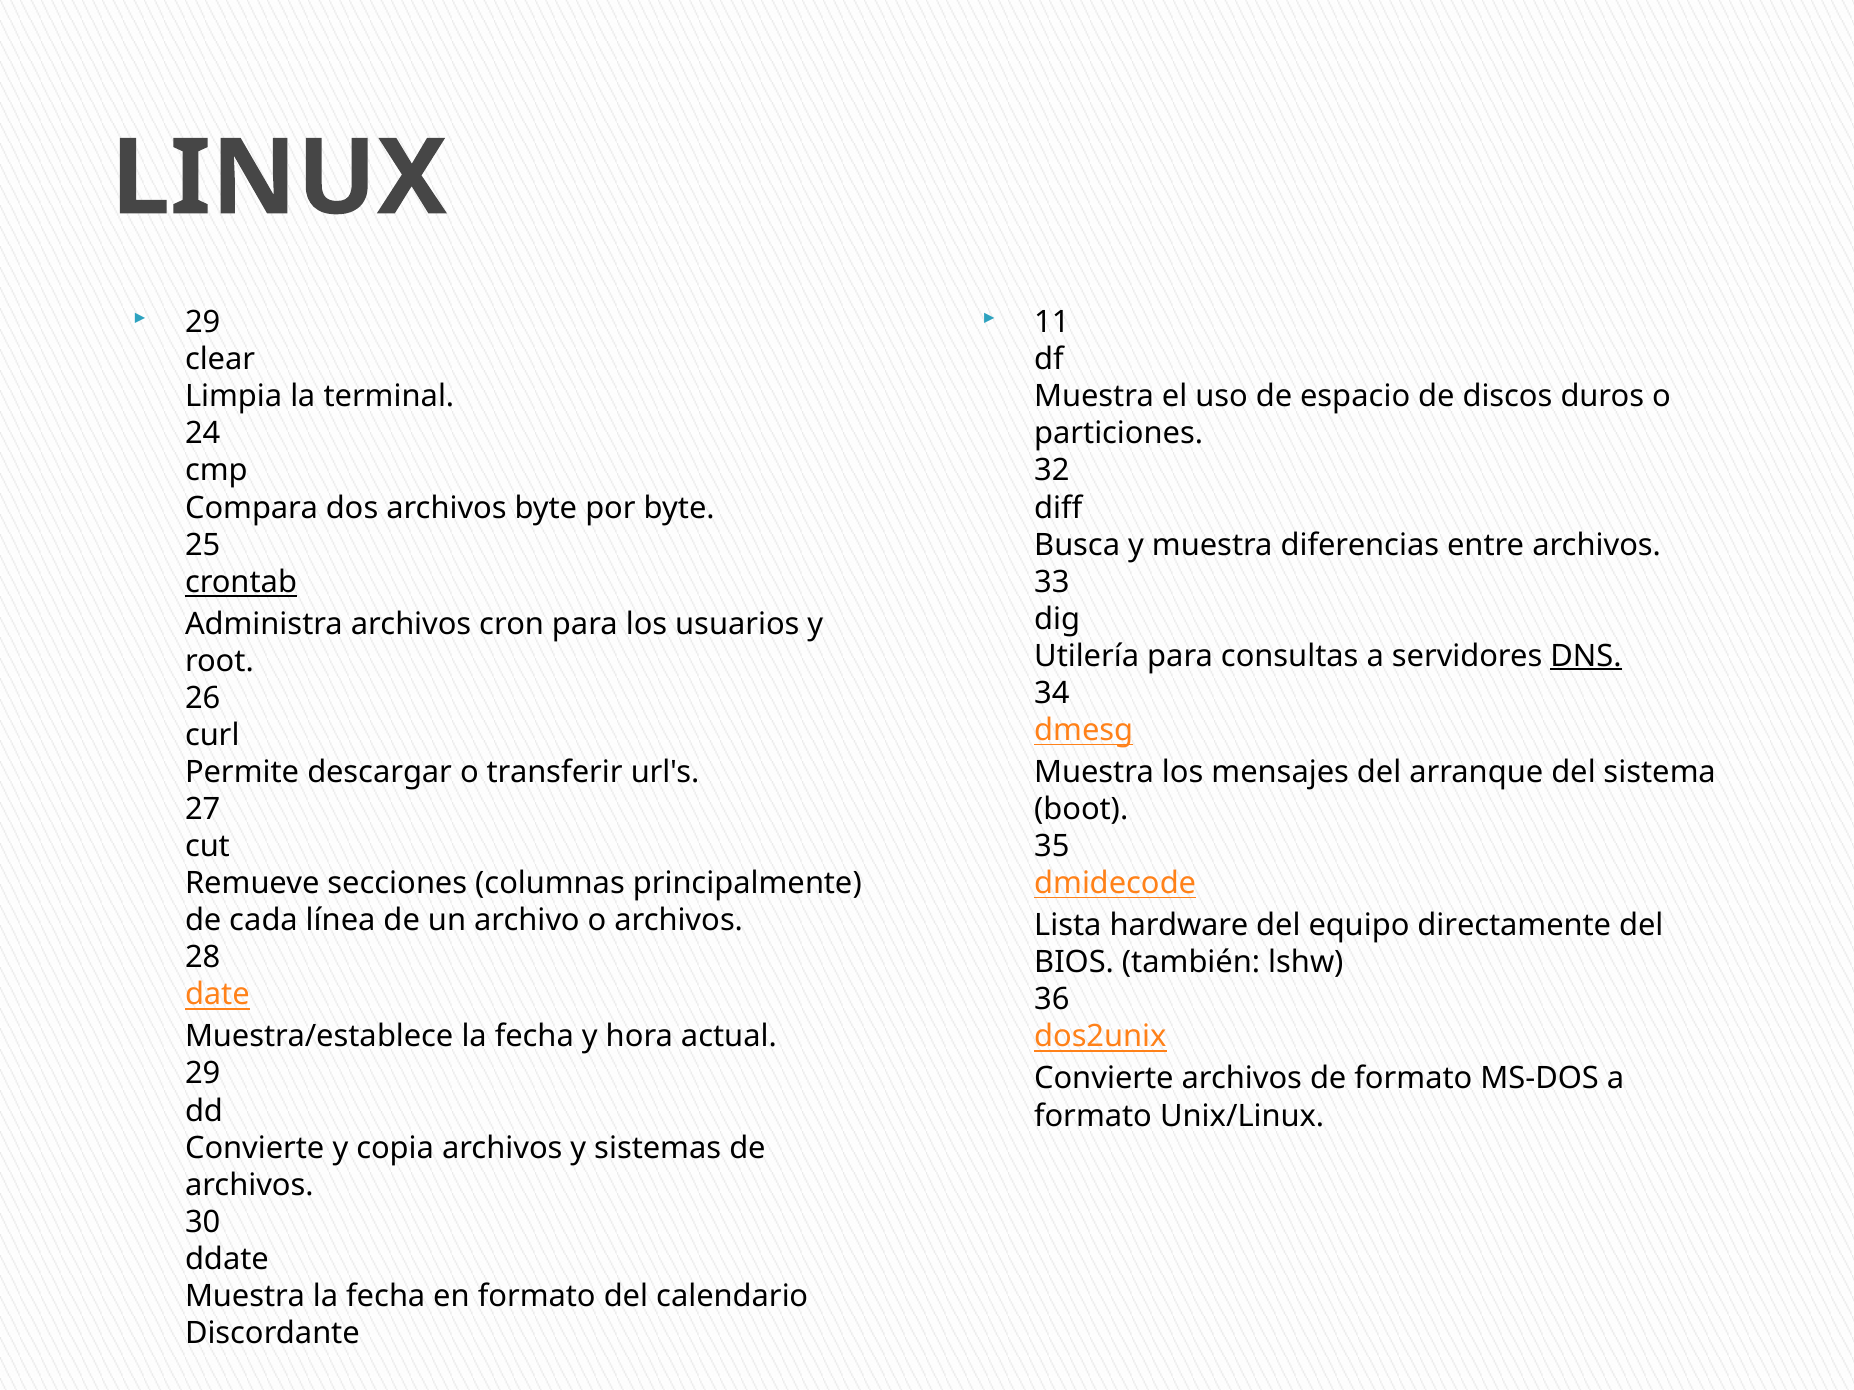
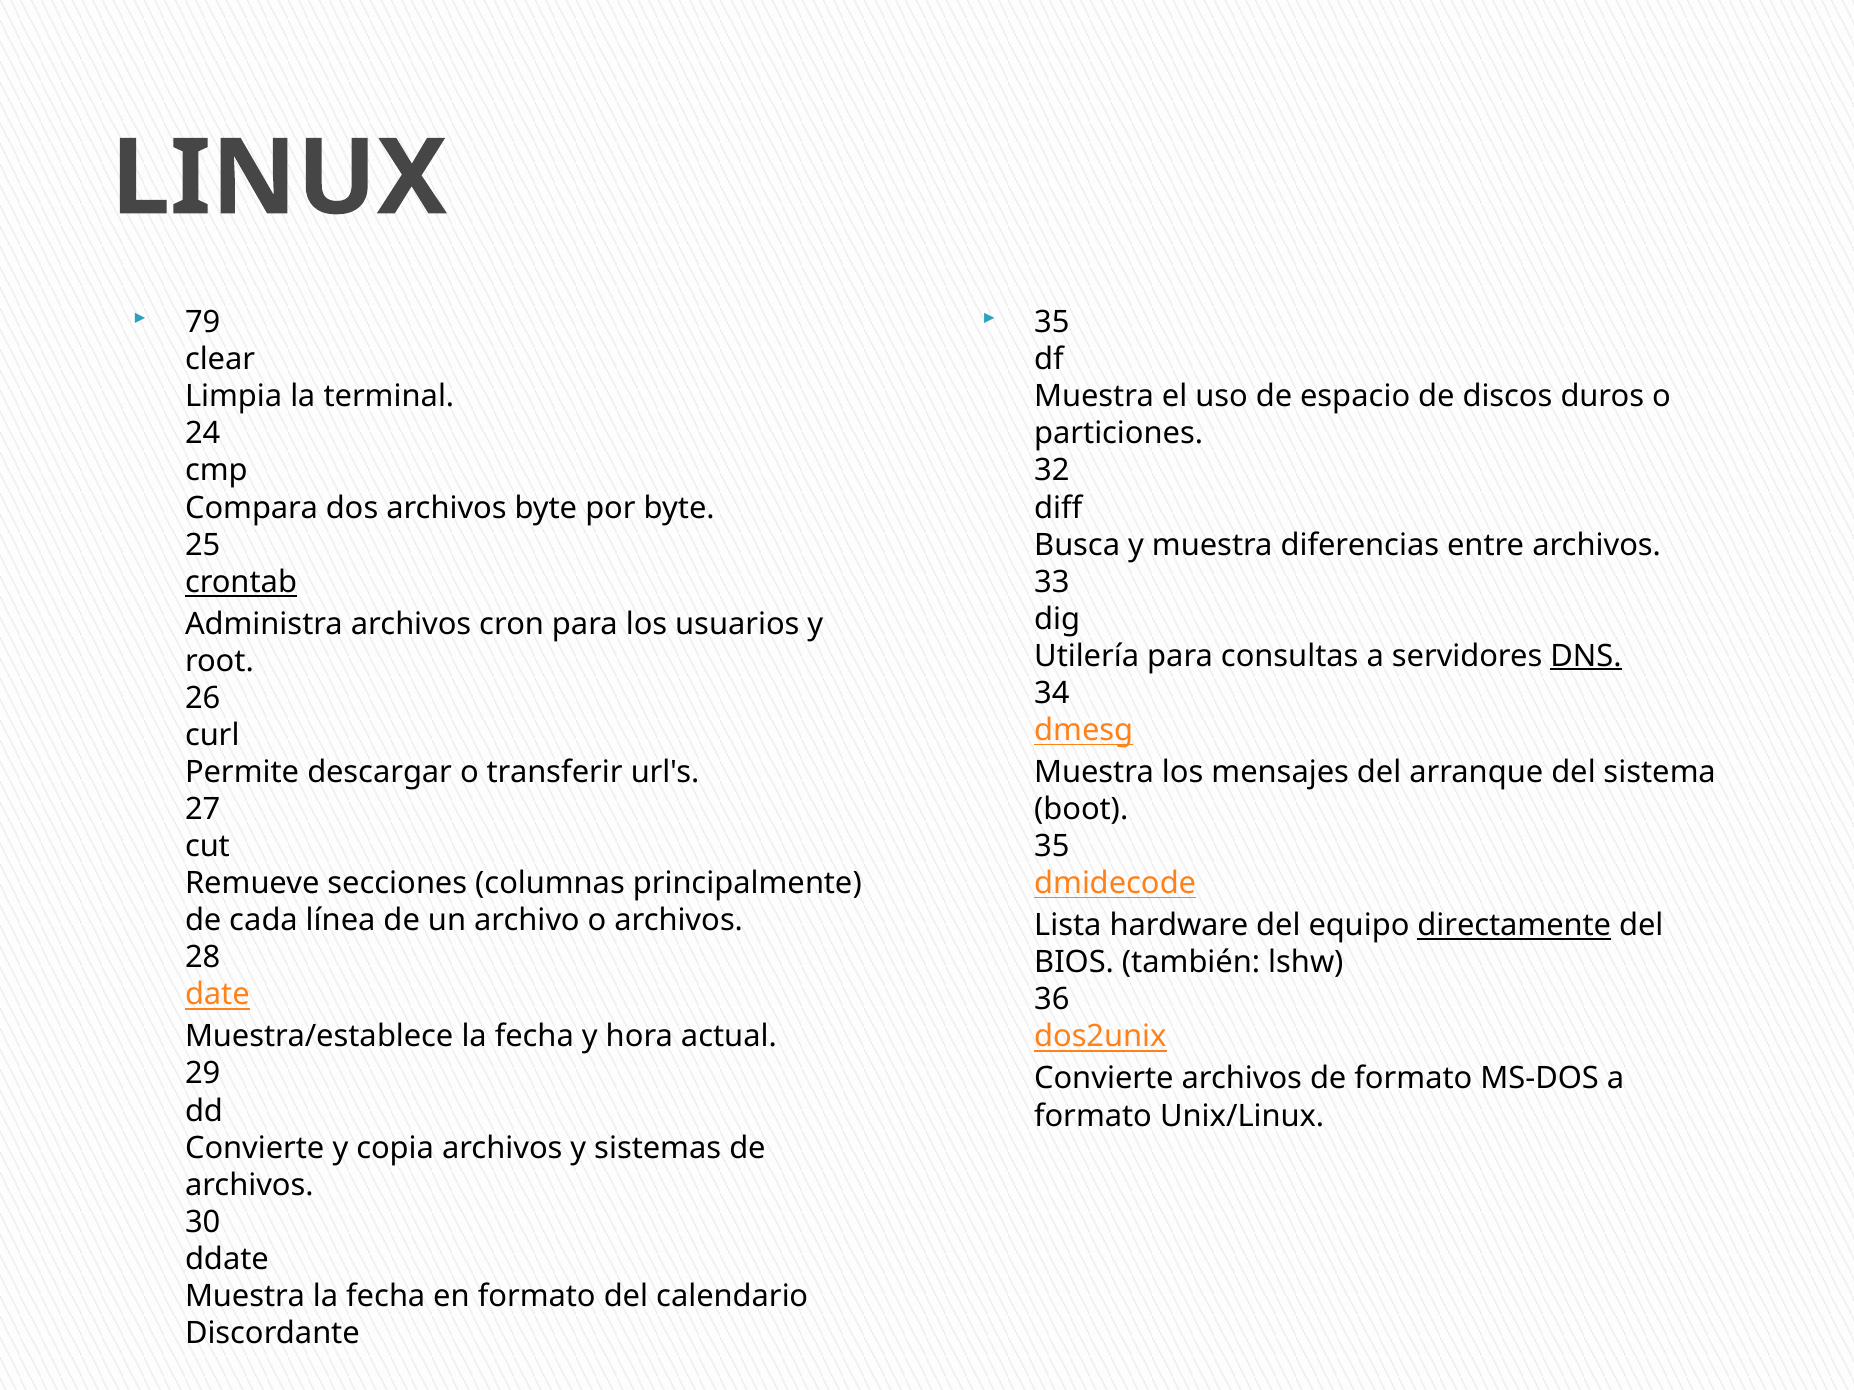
29 at (203, 323): 29 -> 79
11 at (1052, 323): 11 -> 35
directamente underline: none -> present
